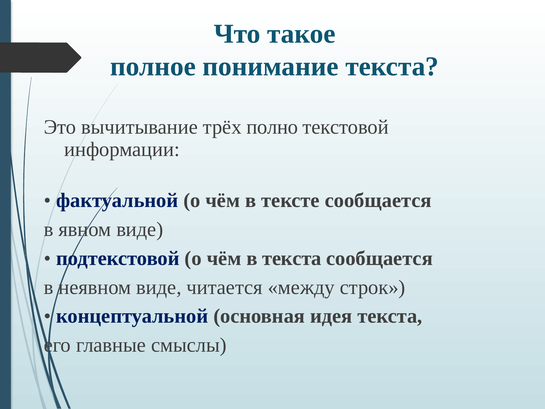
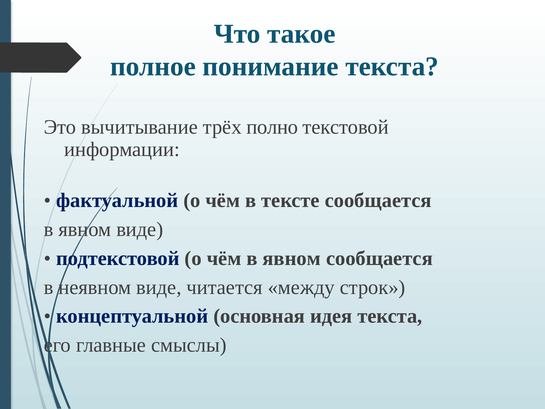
чём в текста: текста -> явном
